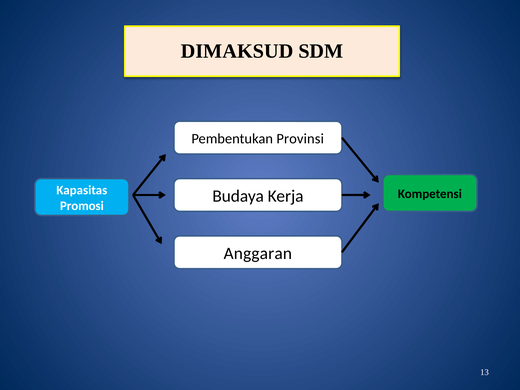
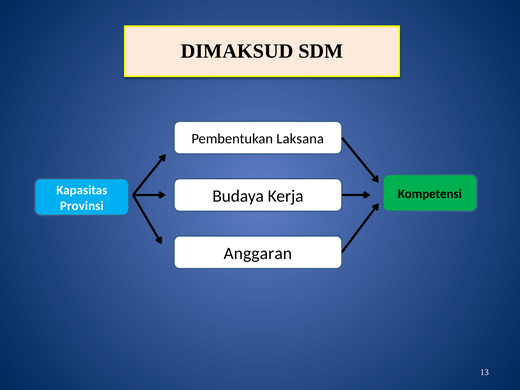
Provinsi: Provinsi -> Laksana
Promosi: Promosi -> Provinsi
